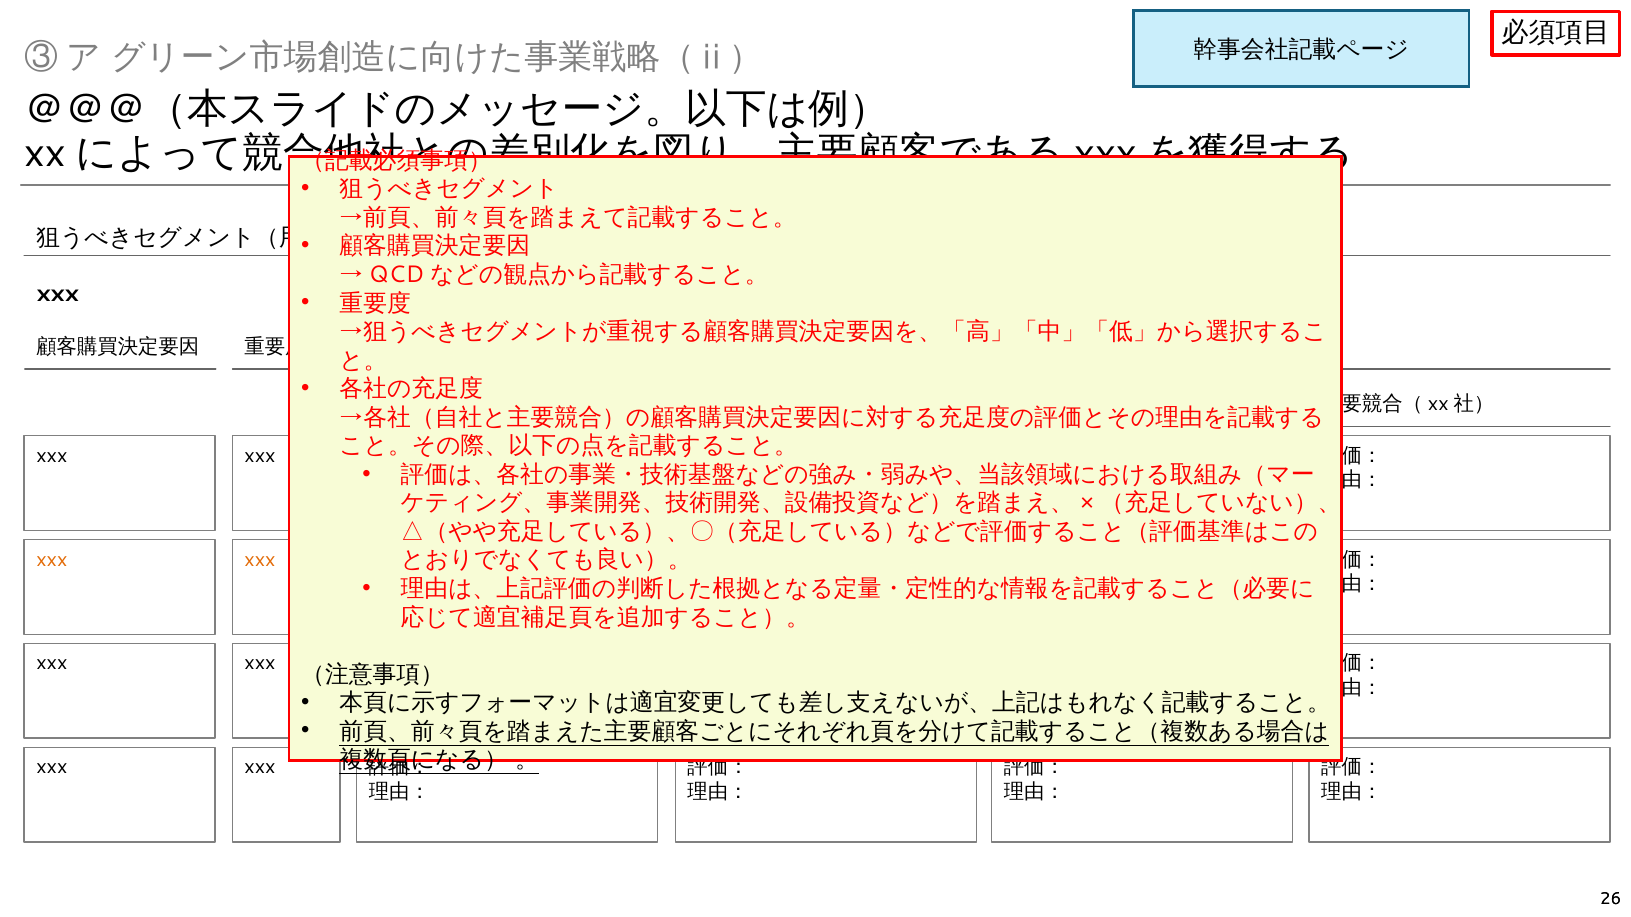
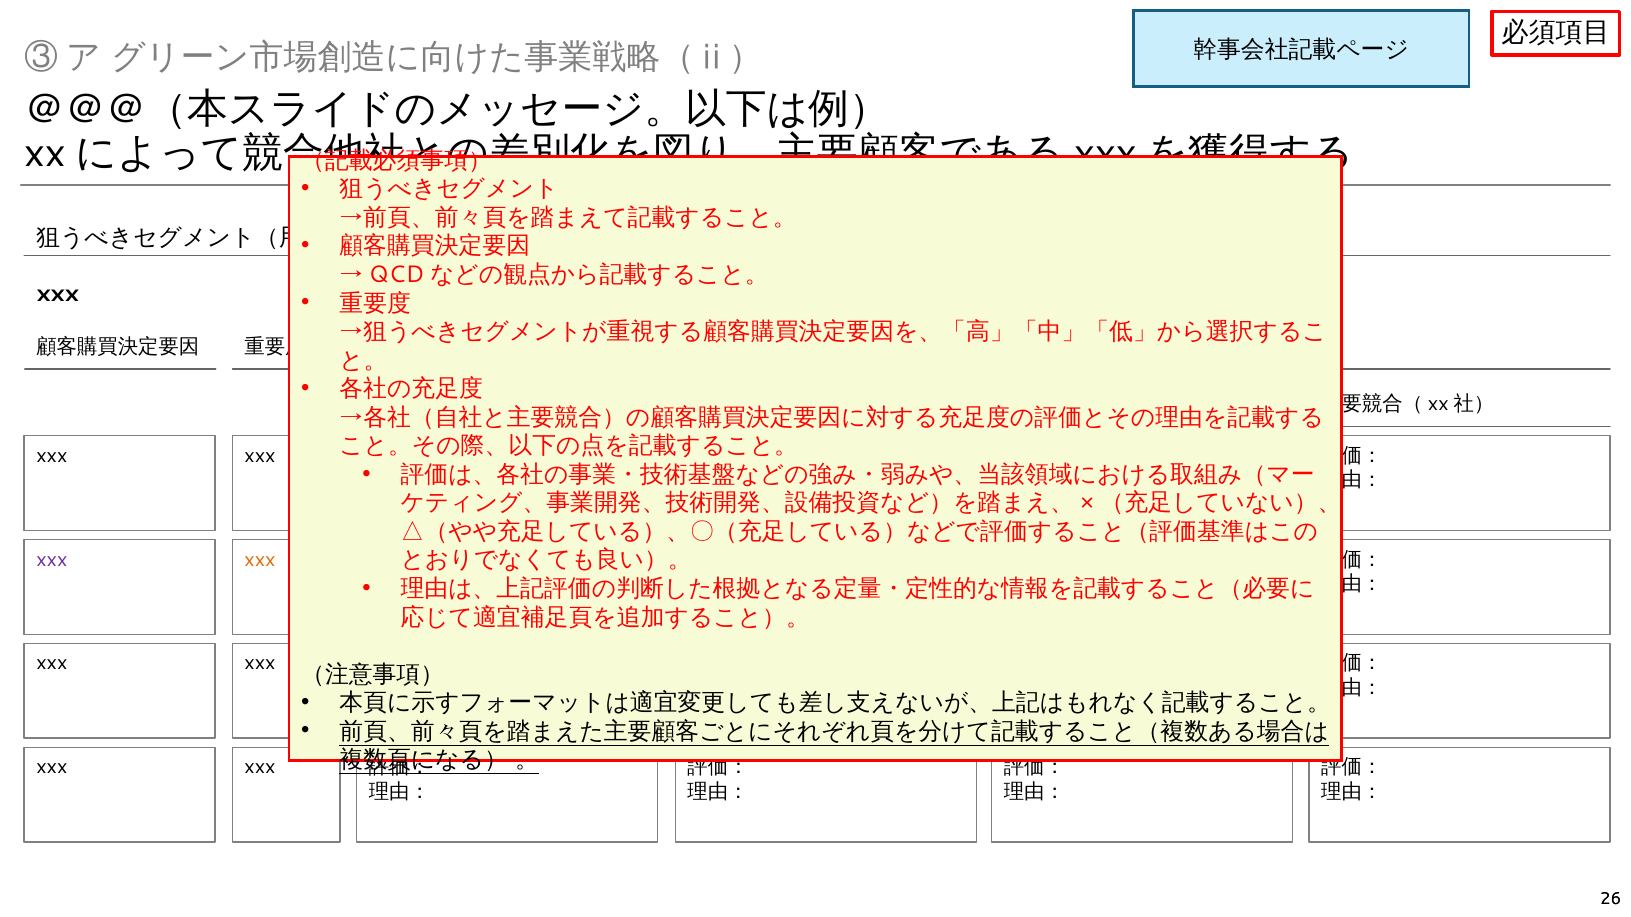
xxx at (52, 560) colour: orange -> purple
